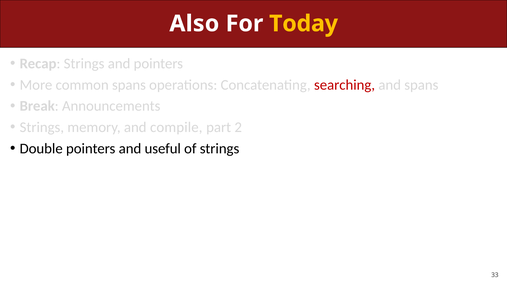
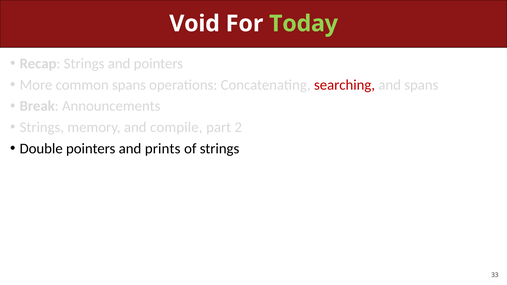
Also: Also -> Void
Today colour: yellow -> light green
useful: useful -> prints
